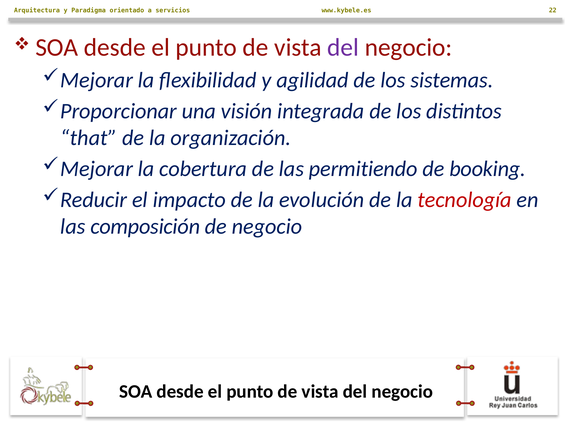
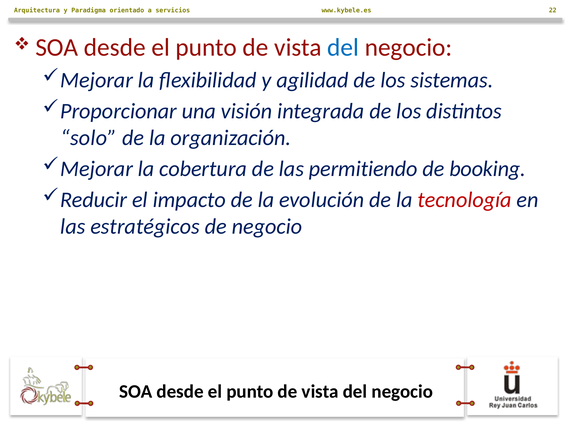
del at (343, 47) colour: purple -> blue
that: that -> solo
composición: composición -> estratégicos
